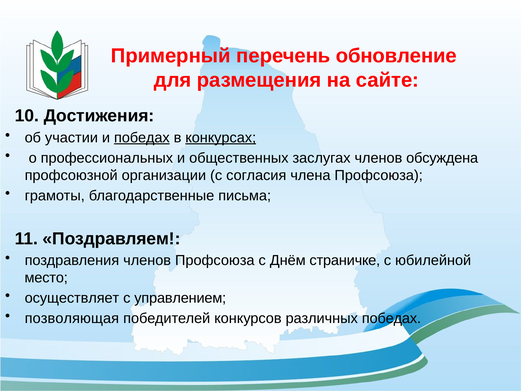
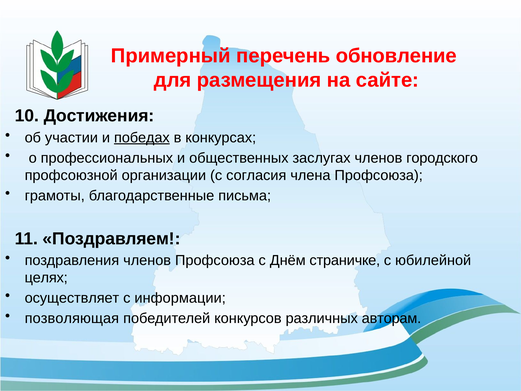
конкурсах underline: present -> none
обсуждена: обсуждена -> городского
место: место -> целях
управлением: управлением -> информации
различных победах: победах -> авторам
